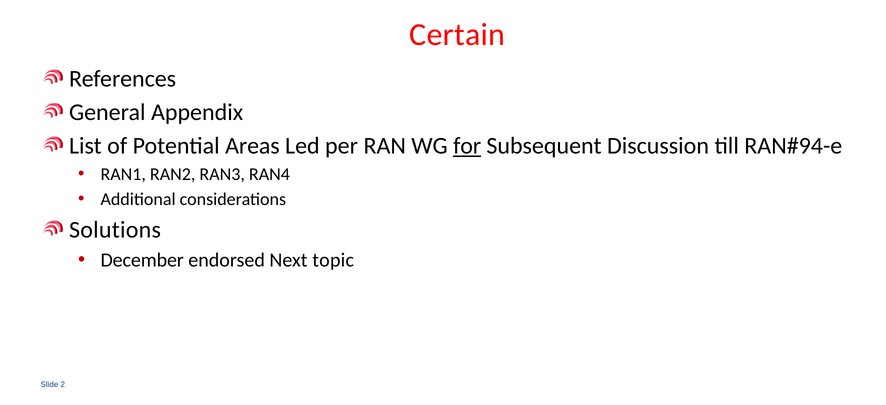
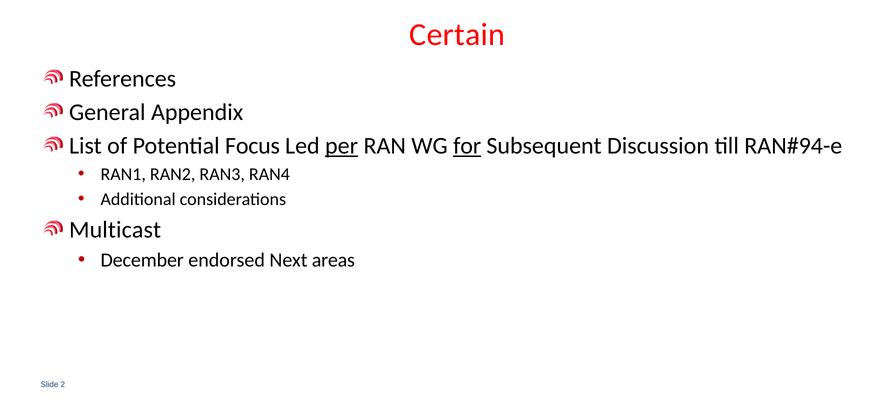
Areas: Areas -> Focus
per underline: none -> present
Solutions: Solutions -> Multicast
topic: topic -> areas
